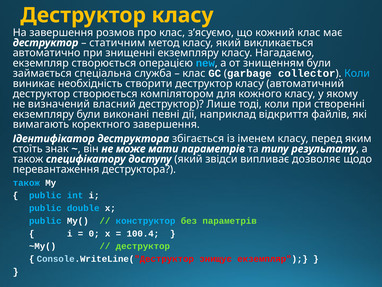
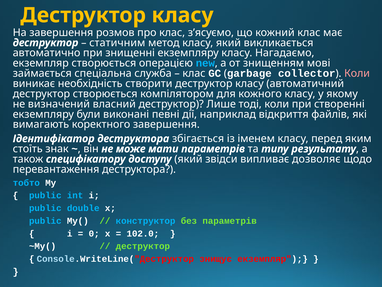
знищенням були: були -> мові
Коли at (357, 73) colour: light blue -> pink
також at (26, 183): також -> тобто
100.4: 100.4 -> 102.0
